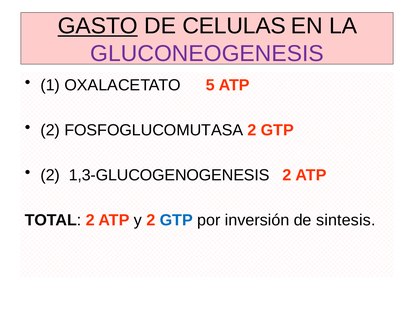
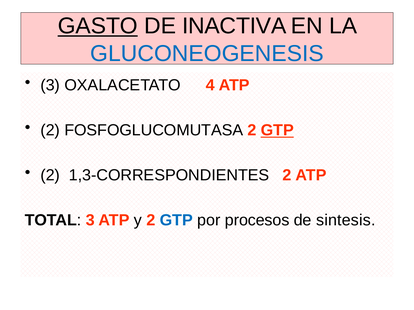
CELULAS: CELULAS -> INACTIVA
GLUCONEOGENESIS colour: purple -> blue
1 at (50, 85): 1 -> 3
5: 5 -> 4
GTP at (277, 130) underline: none -> present
1,3-GLUCOGENOGENESIS: 1,3-GLUCOGENOGENESIS -> 1,3-CORRESPONDIENTES
TOTAL 2: 2 -> 3
inversión: inversión -> procesos
